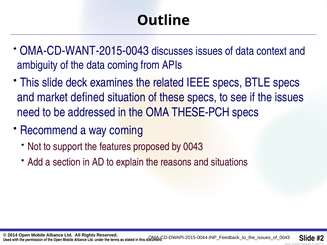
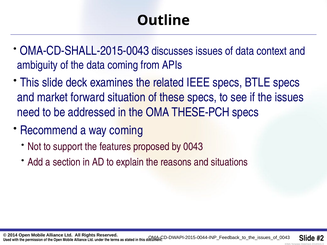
OMA-CD-WANT-2015-0043: OMA-CD-WANT-2015-0043 -> OMA-CD-SHALL-2015-0043
defined: defined -> forward
